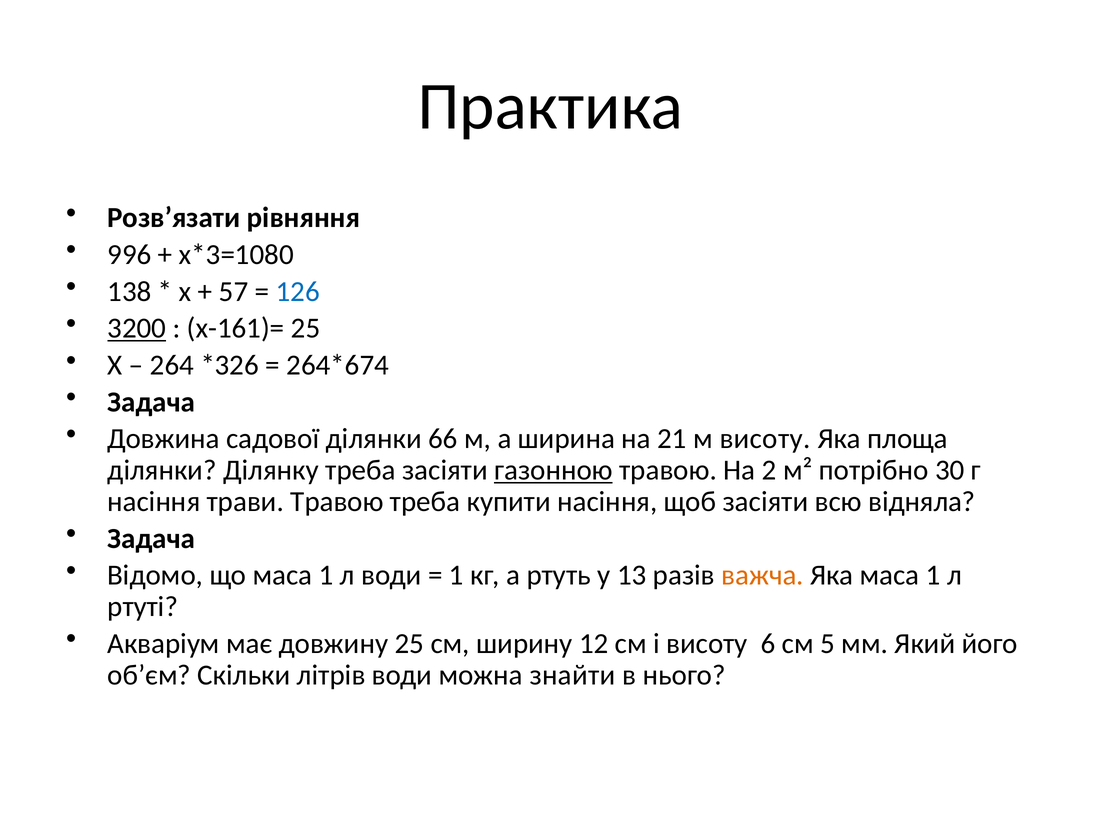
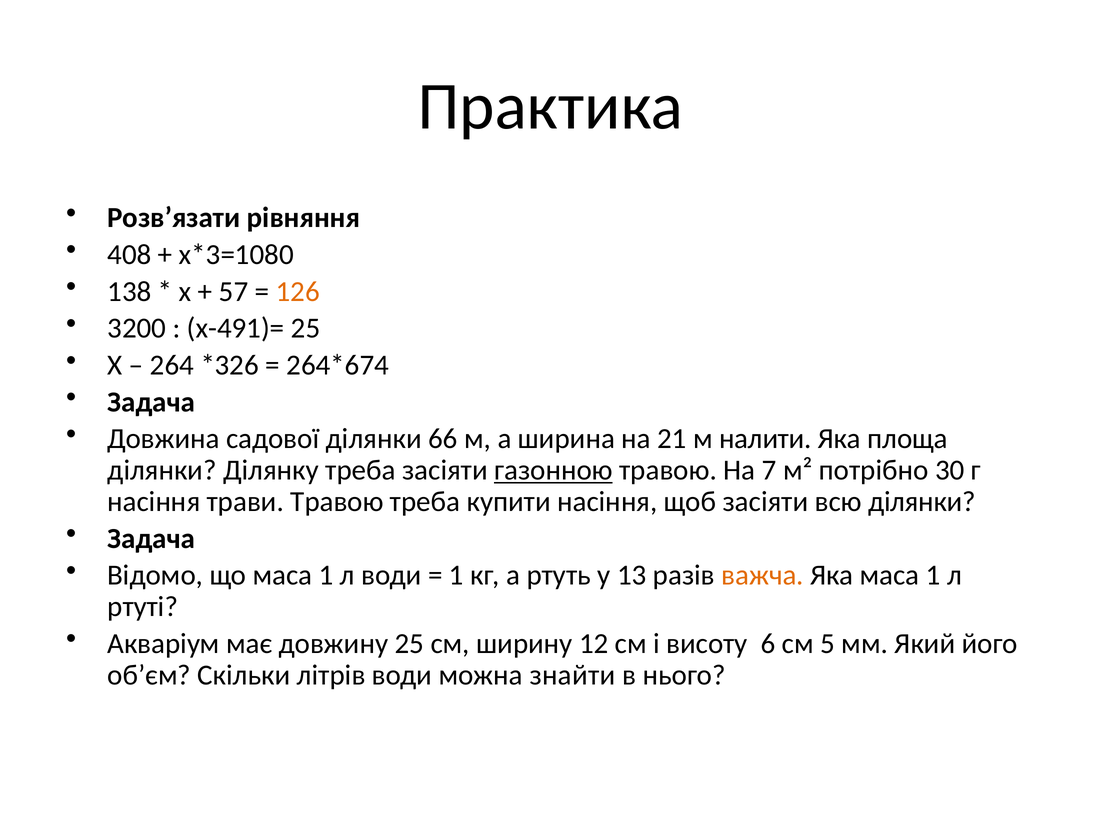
996: 996 -> 408
126 colour: blue -> orange
3200 underline: present -> none
х-161)=: х-161)= -> х-491)=
м висоту: висоту -> налити
2: 2 -> 7
всю відняла: відняла -> ділянки
